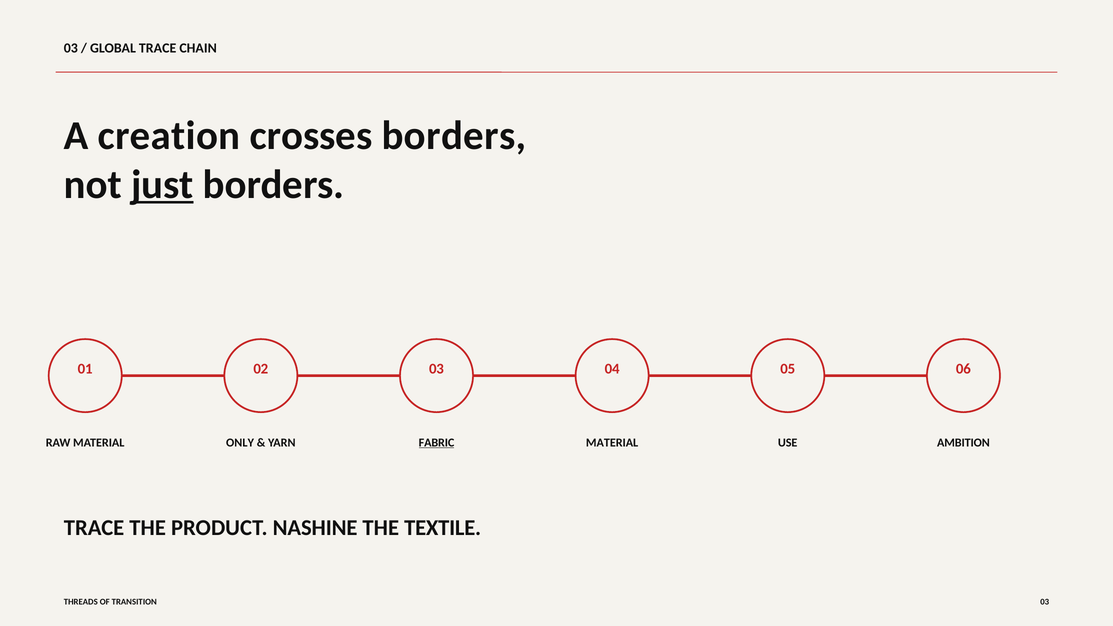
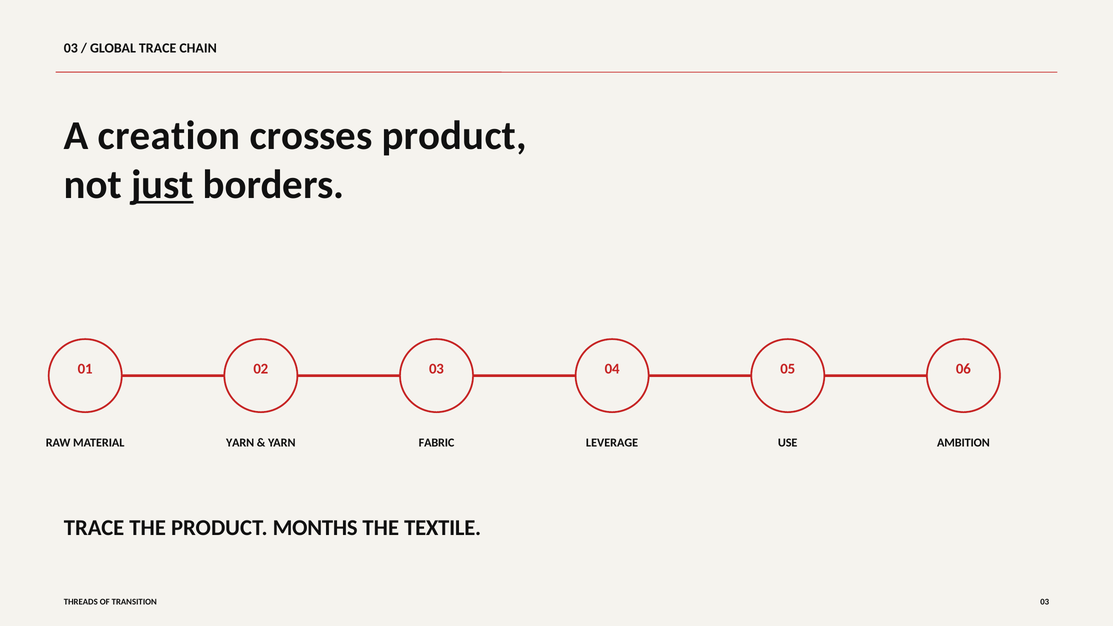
crosses borders: borders -> product
ONLY at (240, 443): ONLY -> YARN
FABRIC underline: present -> none
MATERIAL at (612, 443): MATERIAL -> LEVERAGE
NASHINE: NASHINE -> MONTHS
